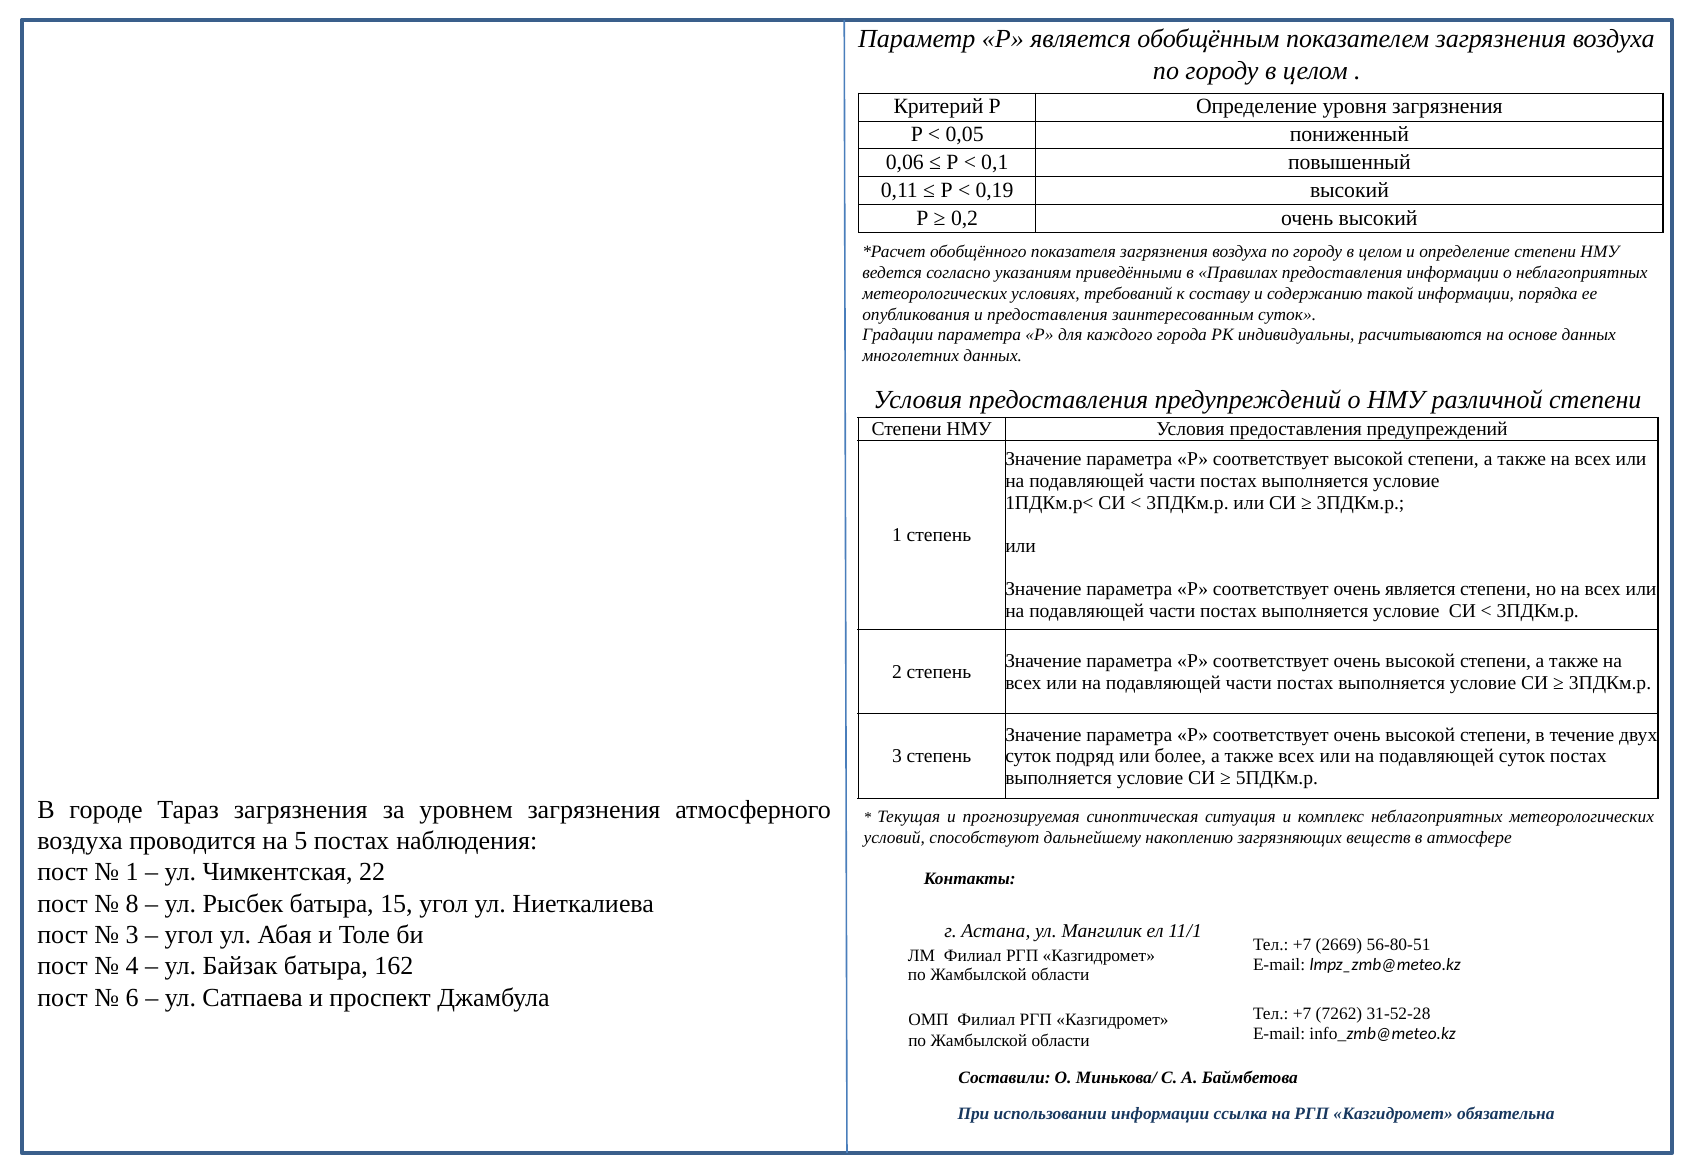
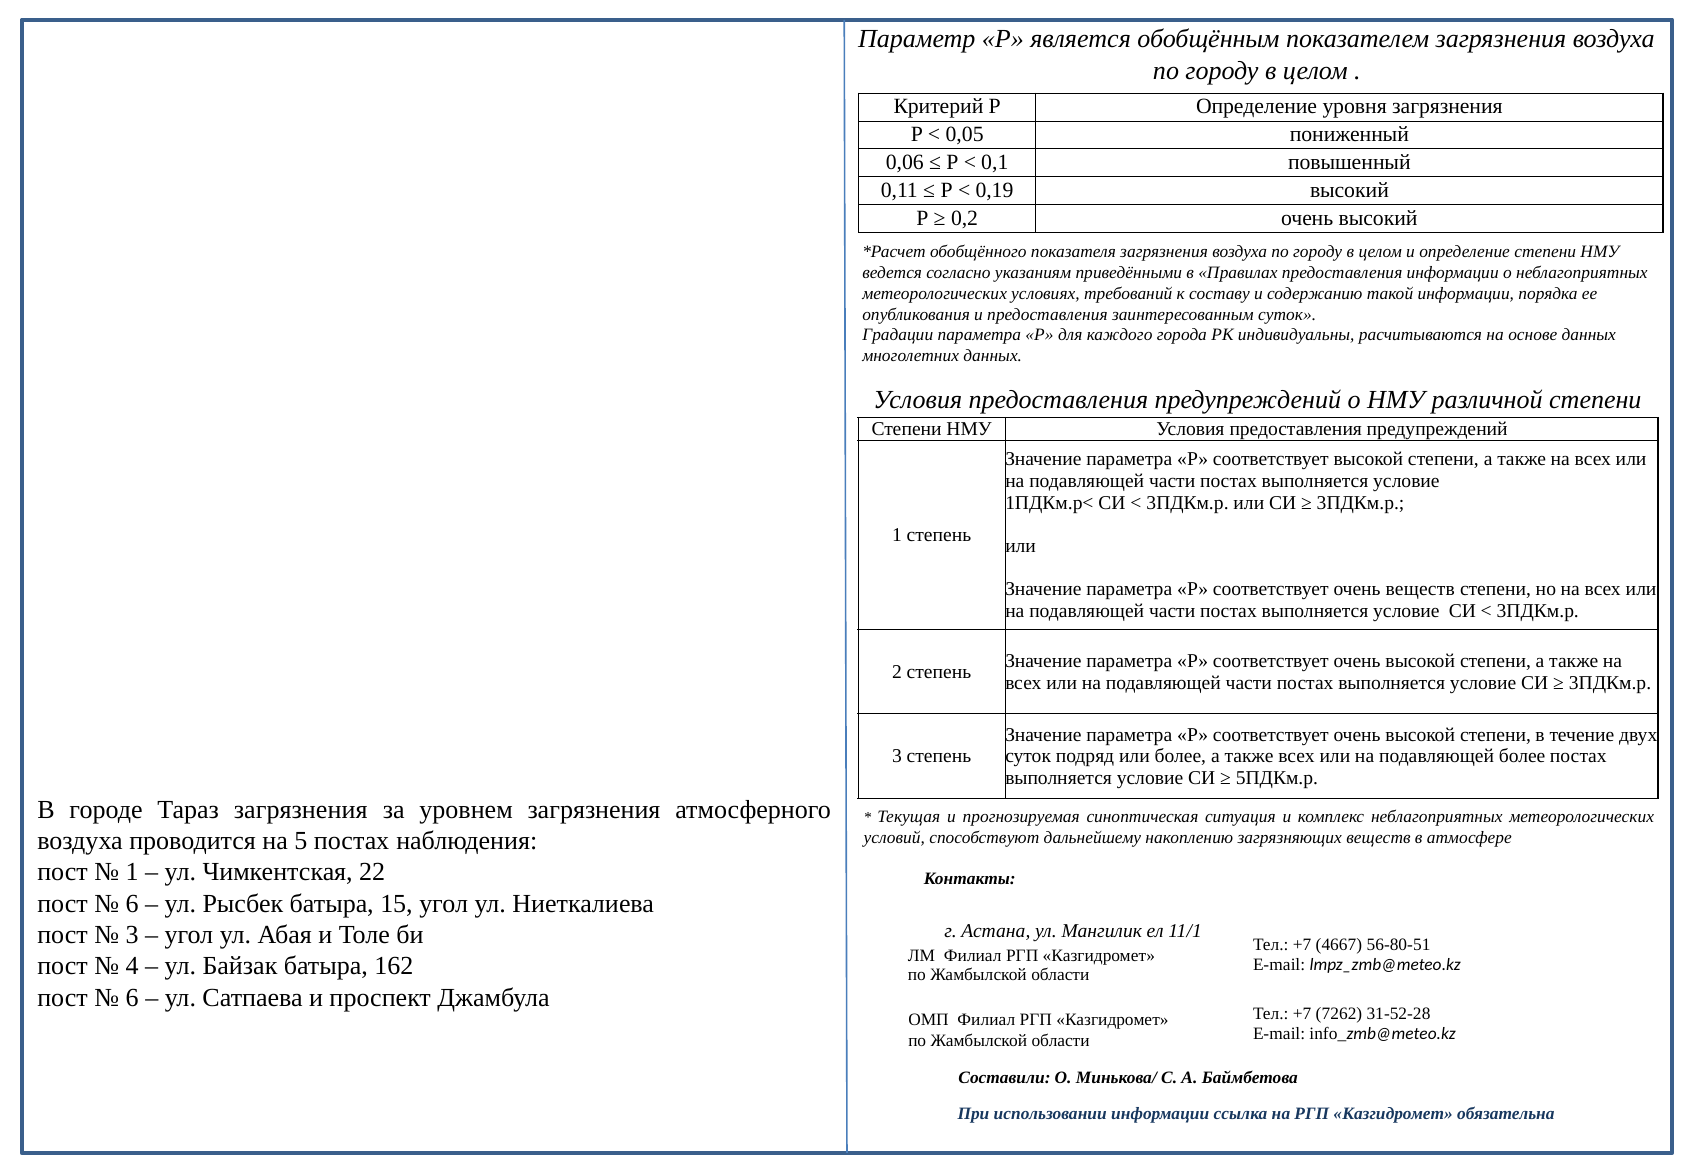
очень является: является -> веществ
подавляющей суток: суток -> более
8 at (132, 903): 8 -> 6
2669: 2669 -> 4667
